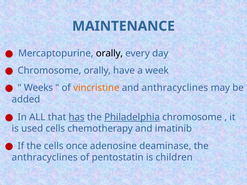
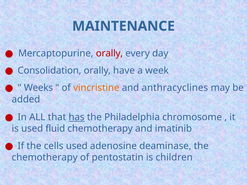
orally at (109, 53) colour: black -> red
Chromosome at (49, 71): Chromosome -> Consolidation
Philadelphia underline: present -> none
used cells: cells -> fluid
cells once: once -> used
anthracyclines at (45, 158): anthracyclines -> chemotherapy
